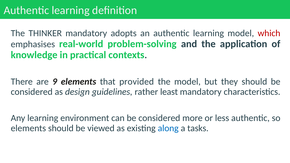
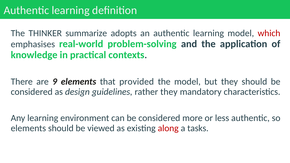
THINKER mandatory: mandatory -> summarize
rather least: least -> they
along colour: blue -> red
